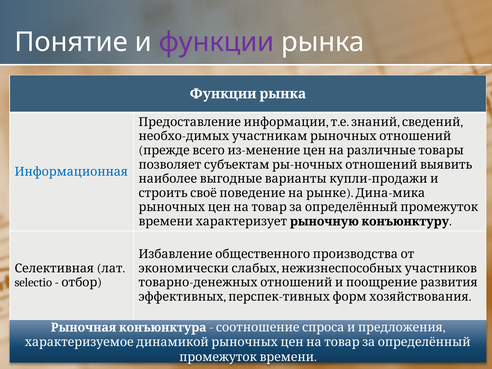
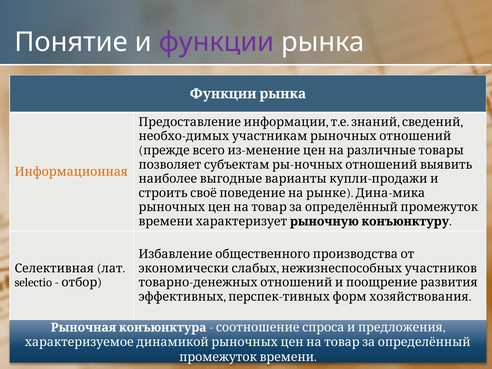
Информационная colour: blue -> orange
